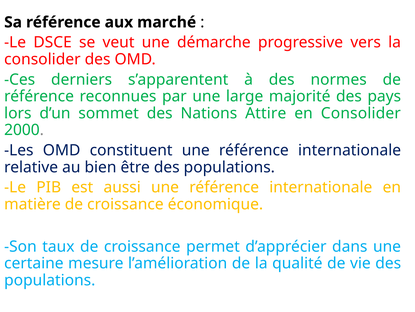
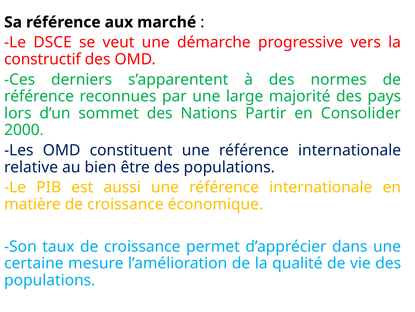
consolider at (42, 59): consolider -> constructif
Attire: Attire -> Partir
